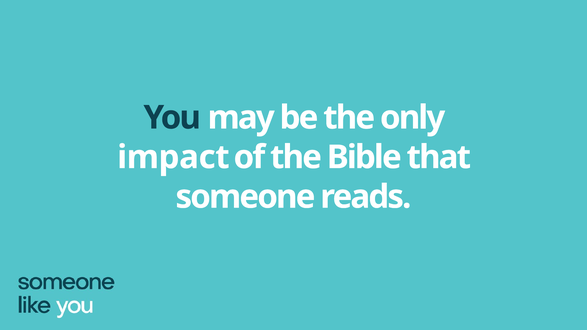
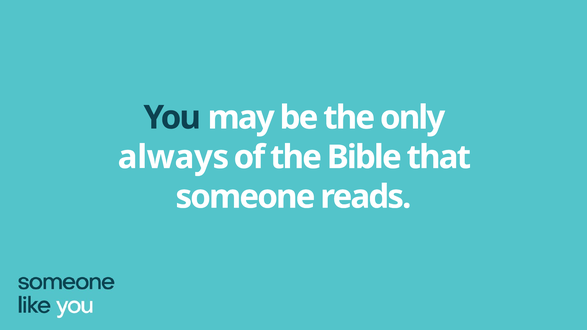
impact: impact -> always
